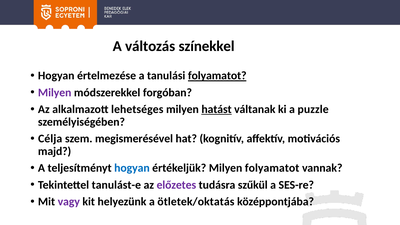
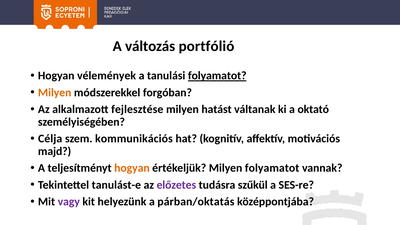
színekkel: színekkel -> portfólió
értelmezése: értelmezése -> vélemények
Milyen at (55, 93) colour: purple -> orange
lehetséges: lehetséges -> fejlesztése
hatást underline: present -> none
puzzle: puzzle -> oktató
megismerésével: megismerésével -> kommunikációs
hogyan at (132, 168) colour: blue -> orange
ötletek/oktatás: ötletek/oktatás -> párban/oktatás
